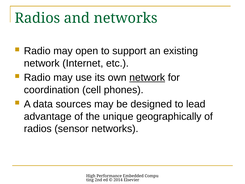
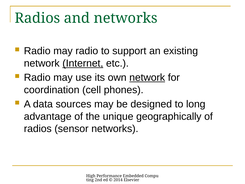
may open: open -> radio
Internet underline: none -> present
lead: lead -> long
